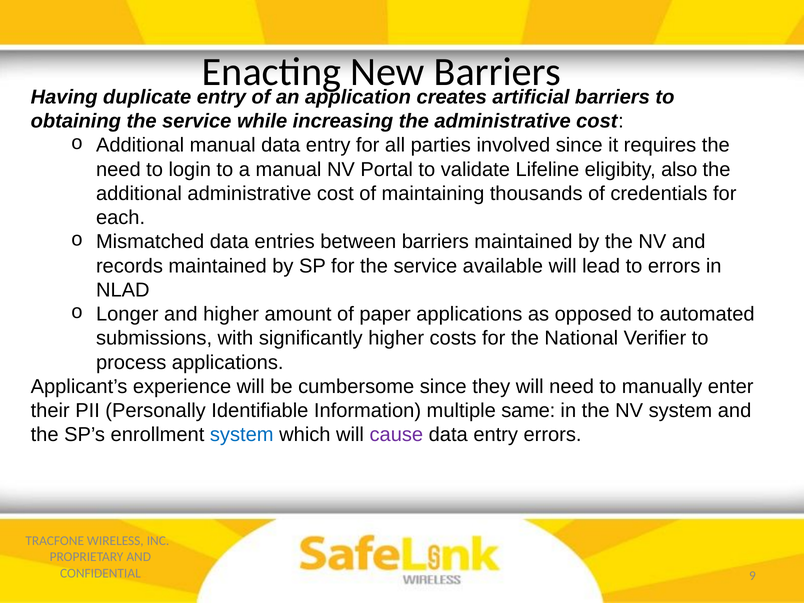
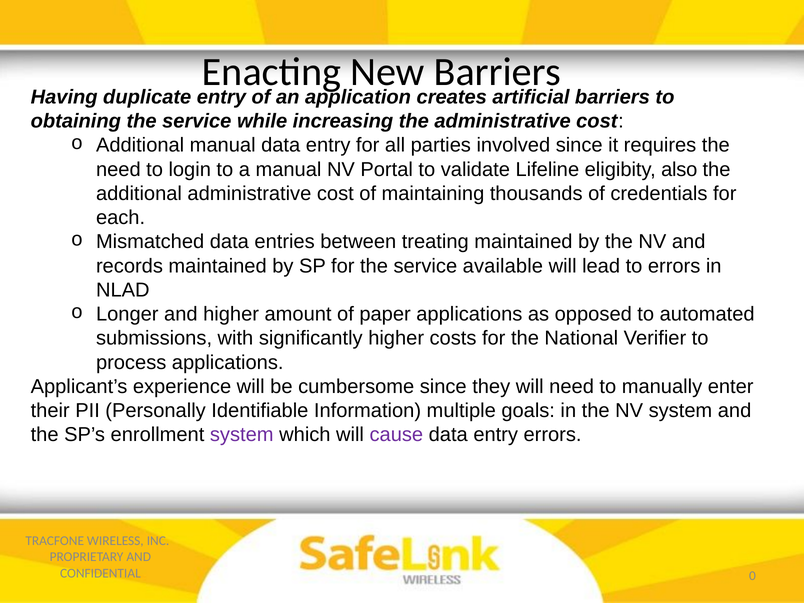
between barriers: barriers -> treating
same: same -> goals
system at (242, 435) colour: blue -> purple
9: 9 -> 0
